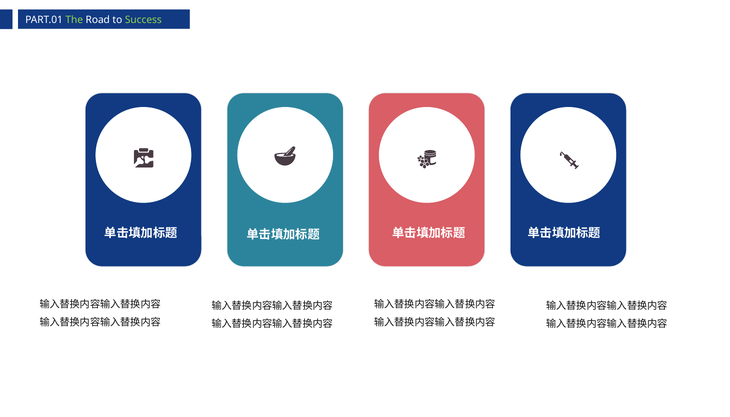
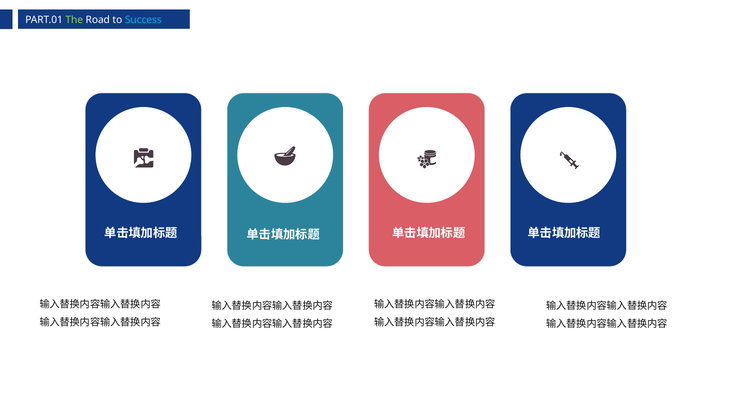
Success colour: light green -> light blue
